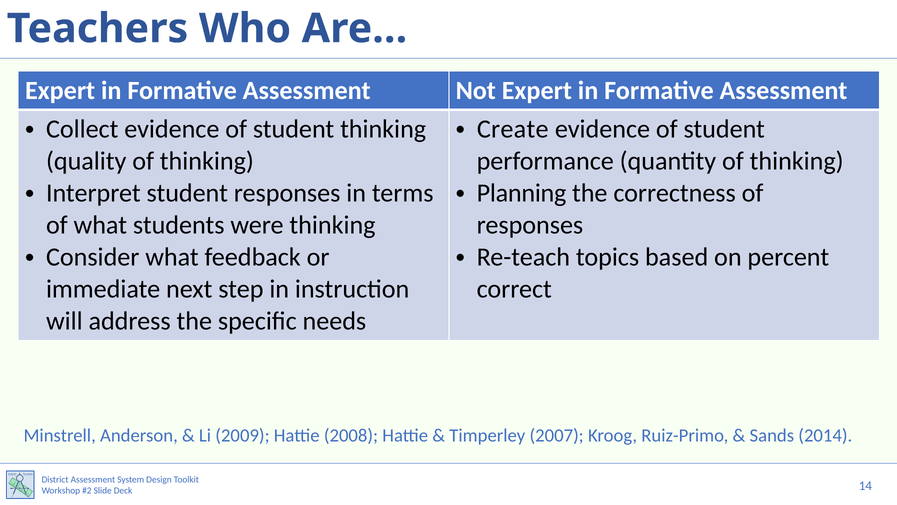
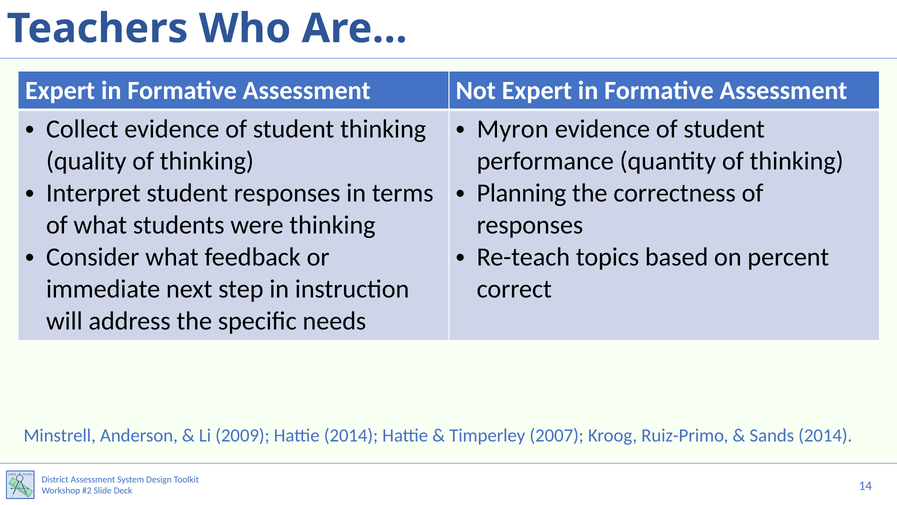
Create: Create -> Myron
Hattie 2008: 2008 -> 2014
